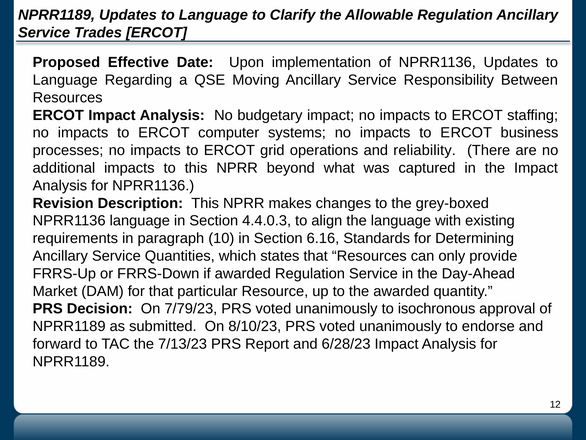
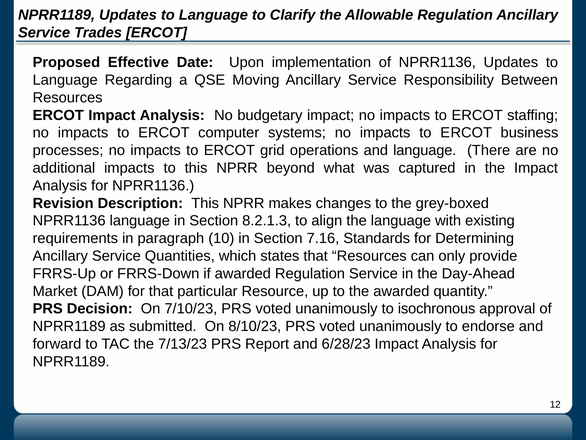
and reliability: reliability -> language
4.4.0.3: 4.4.0.3 -> 8.2.1.3
6.16: 6.16 -> 7.16
7/79/23: 7/79/23 -> 7/10/23
